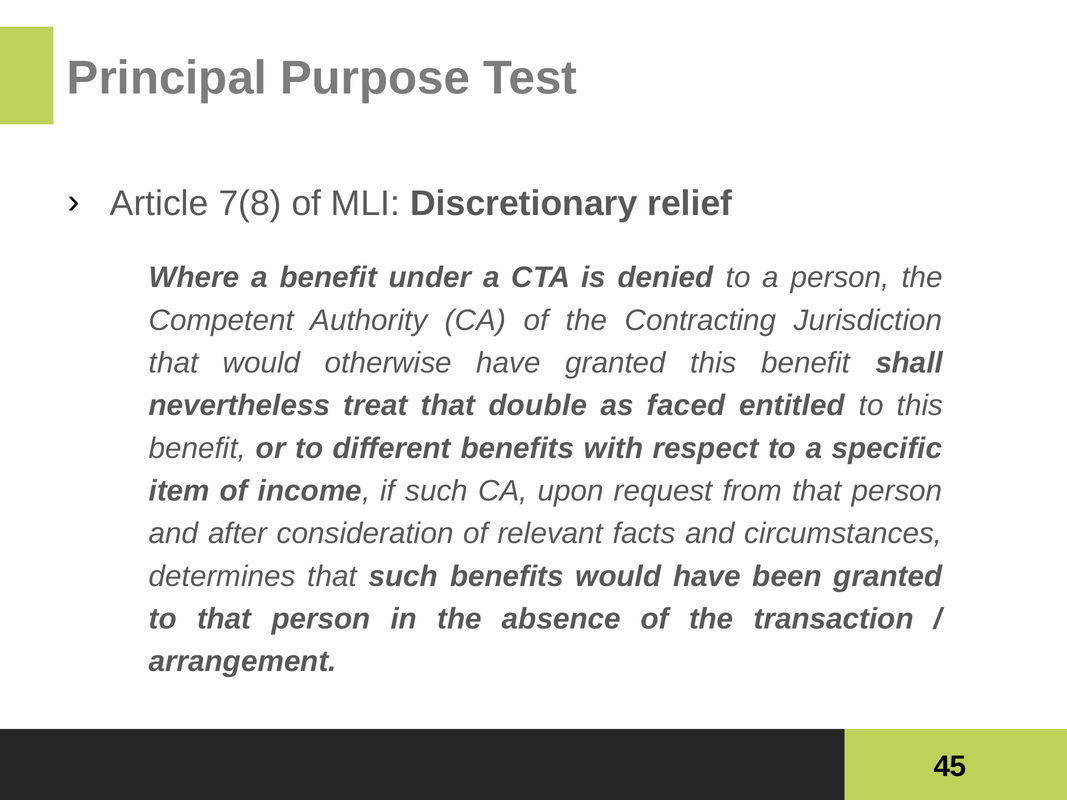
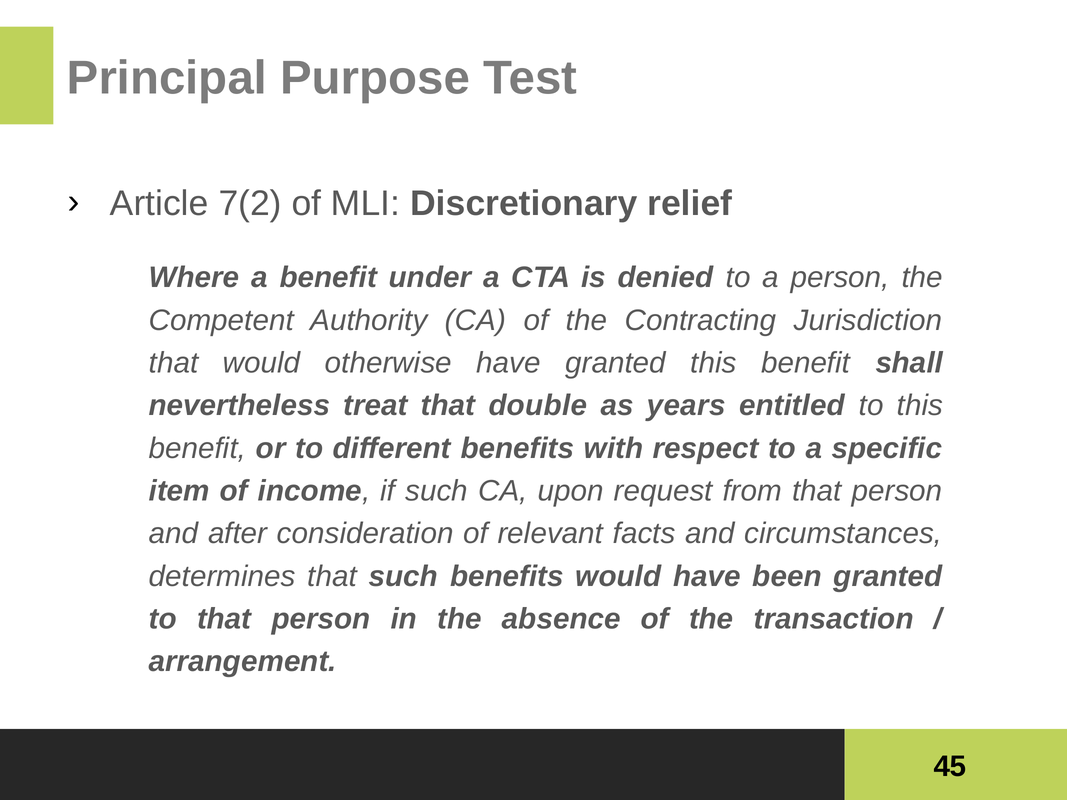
7(8: 7(8 -> 7(2
faced: faced -> years
